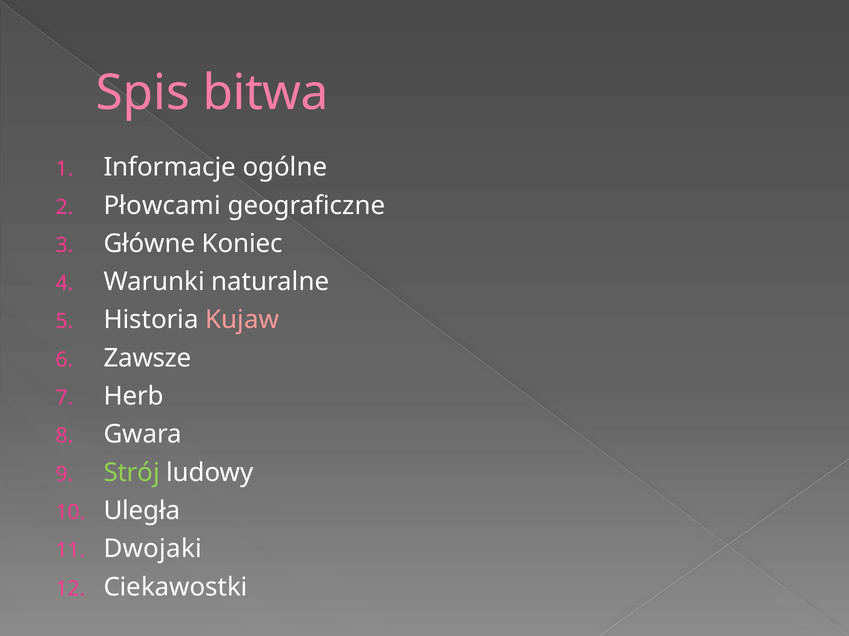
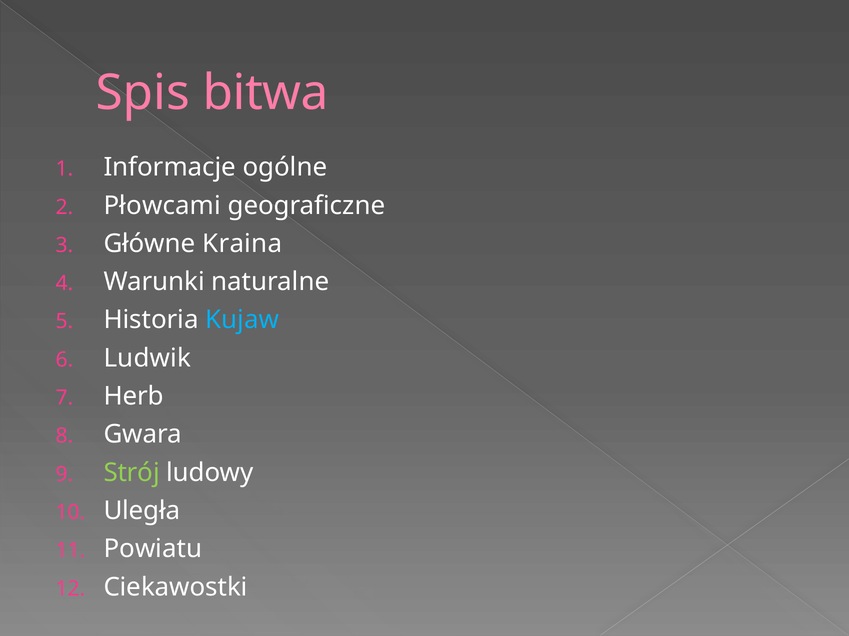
Koniec: Koniec -> Kraina
Kujaw colour: pink -> light blue
Zawsze: Zawsze -> Ludwik
Dwojaki: Dwojaki -> Powiatu
